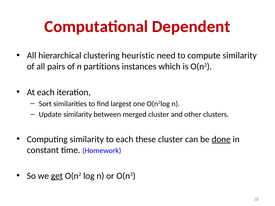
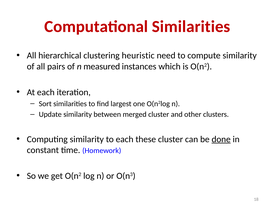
Computational Dependent: Dependent -> Similarities
partitions: partitions -> measured
get underline: present -> none
